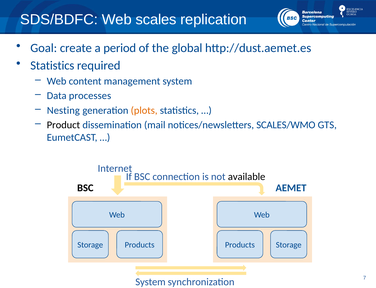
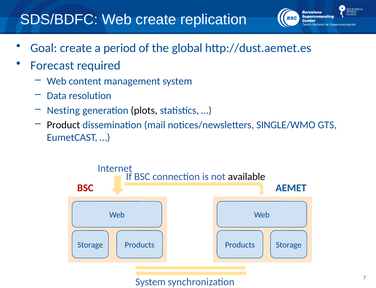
Web scales: scales -> create
Statistics at (52, 66): Statistics -> Forecast
processes: processes -> resolution
plots colour: orange -> black
SCALES/WMO: SCALES/WMO -> SINGLE/WMO
BSC at (85, 188) colour: black -> red
